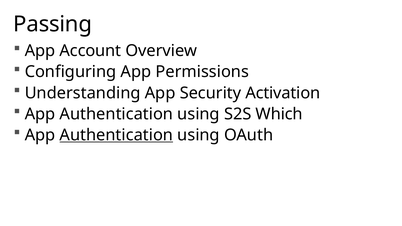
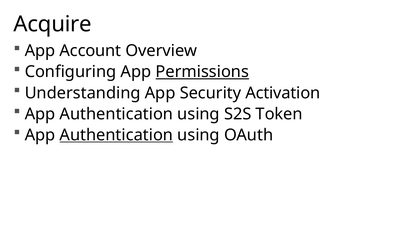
Passing: Passing -> Acquire
Permissions underline: none -> present
Which: Which -> Token
